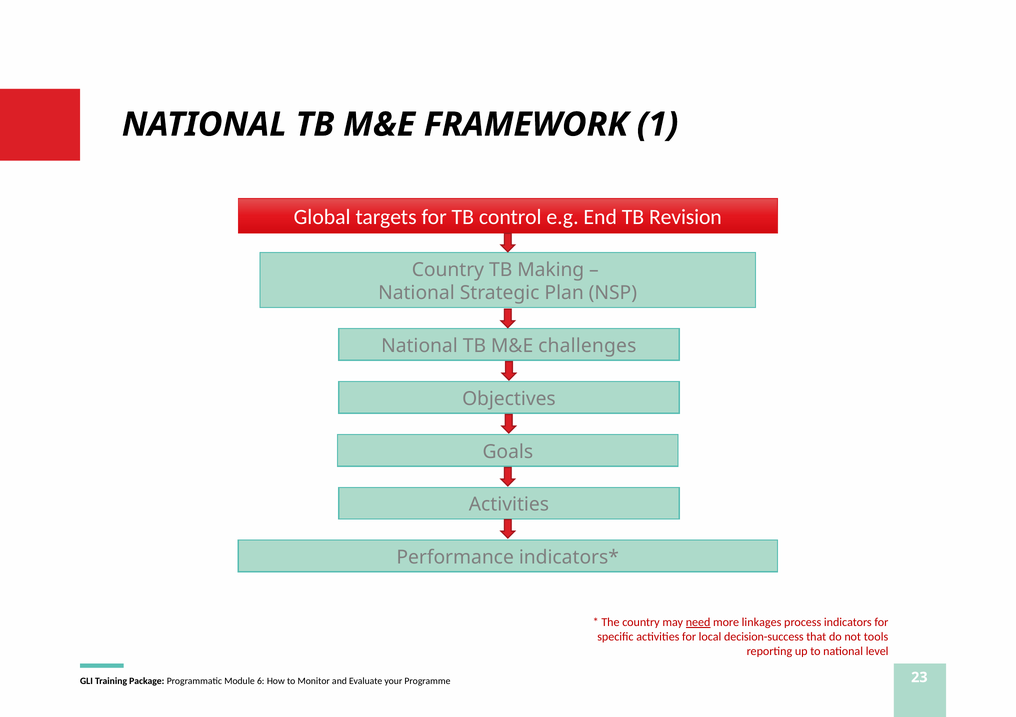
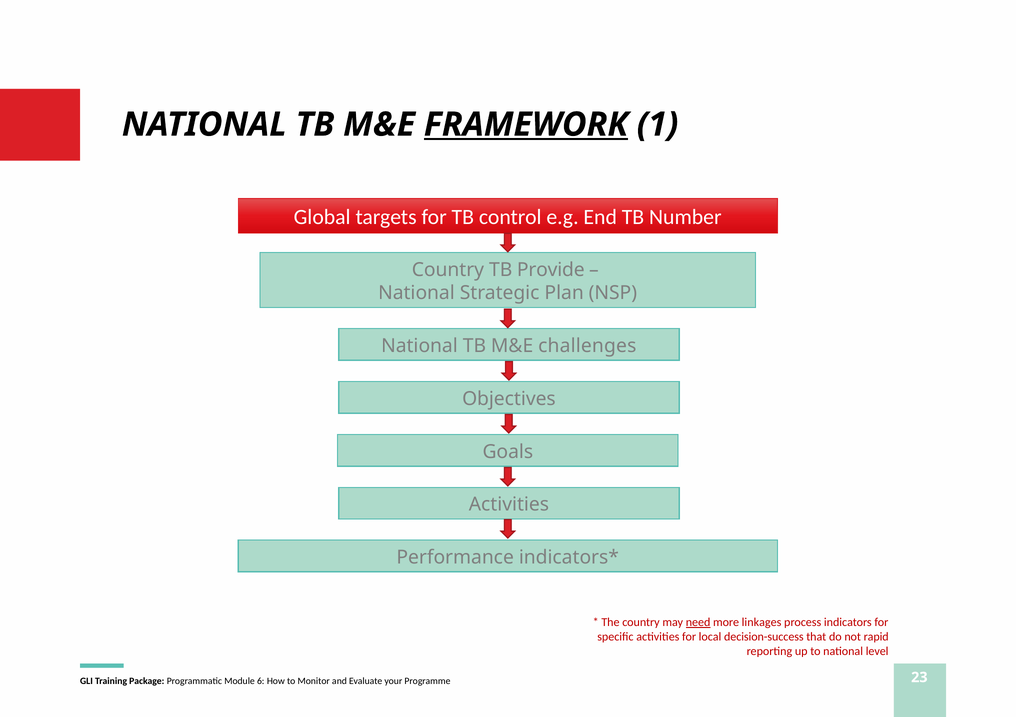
FRAMEWORK underline: none -> present
Revision: Revision -> Number
Making: Making -> Provide
tools: tools -> rapid
